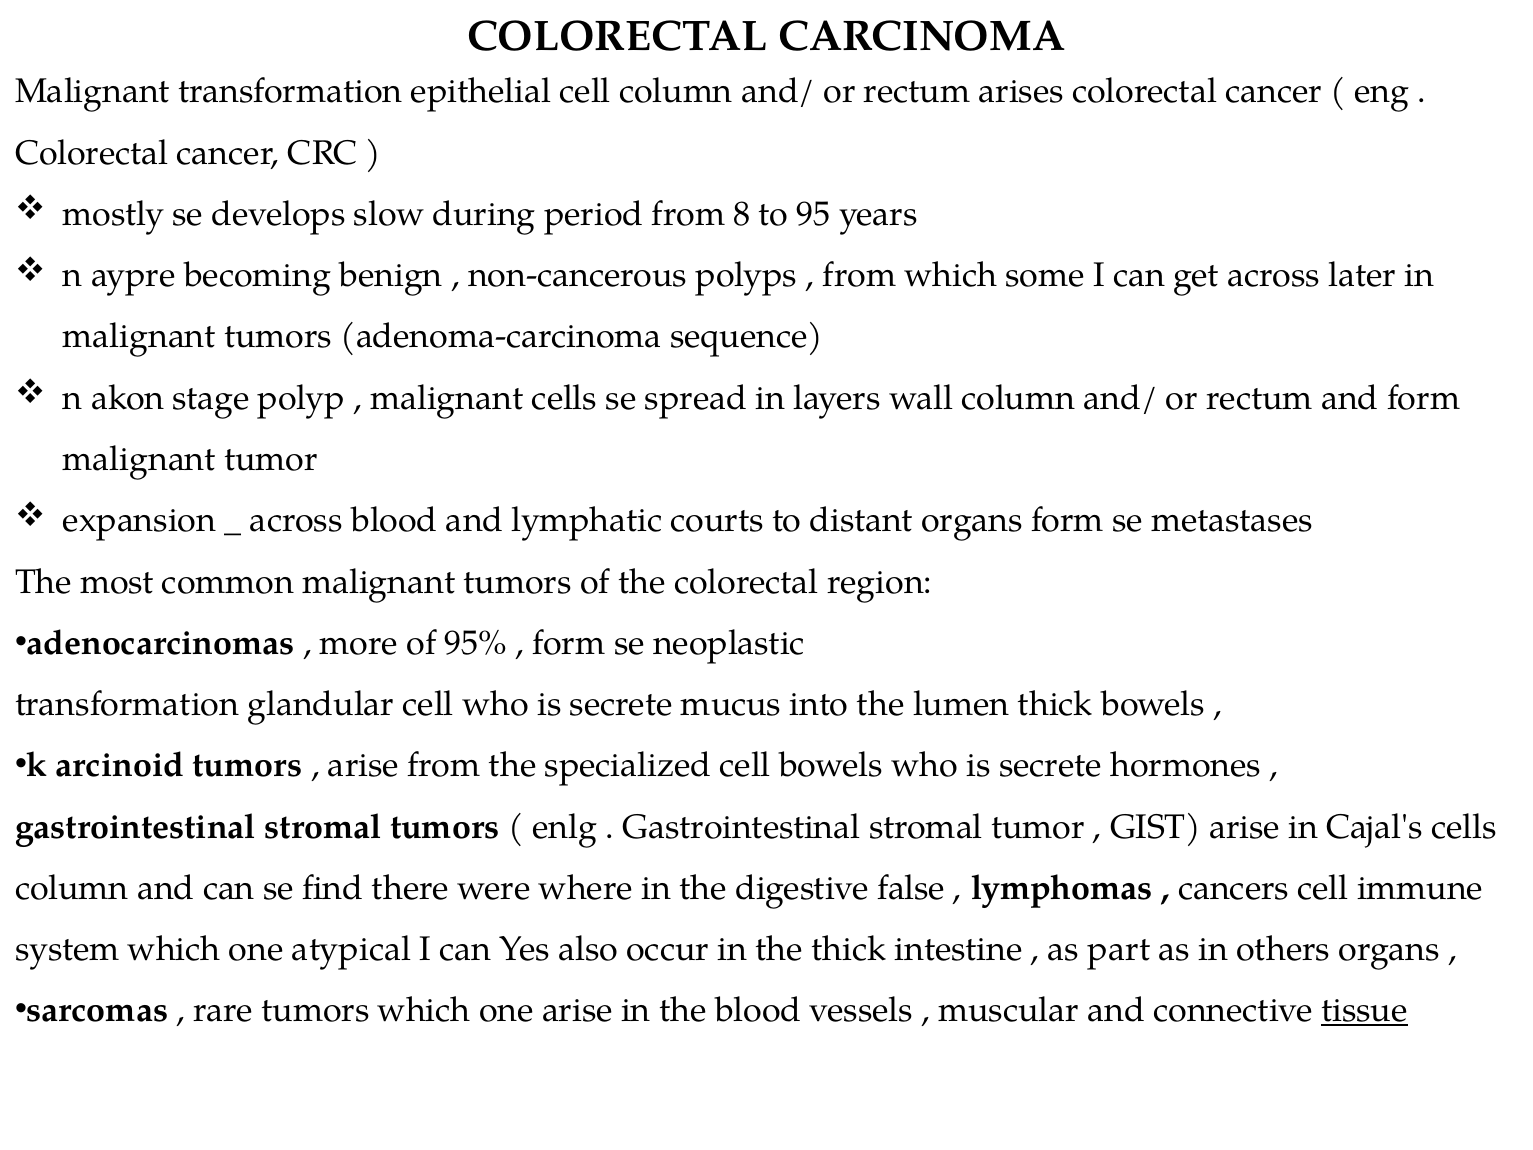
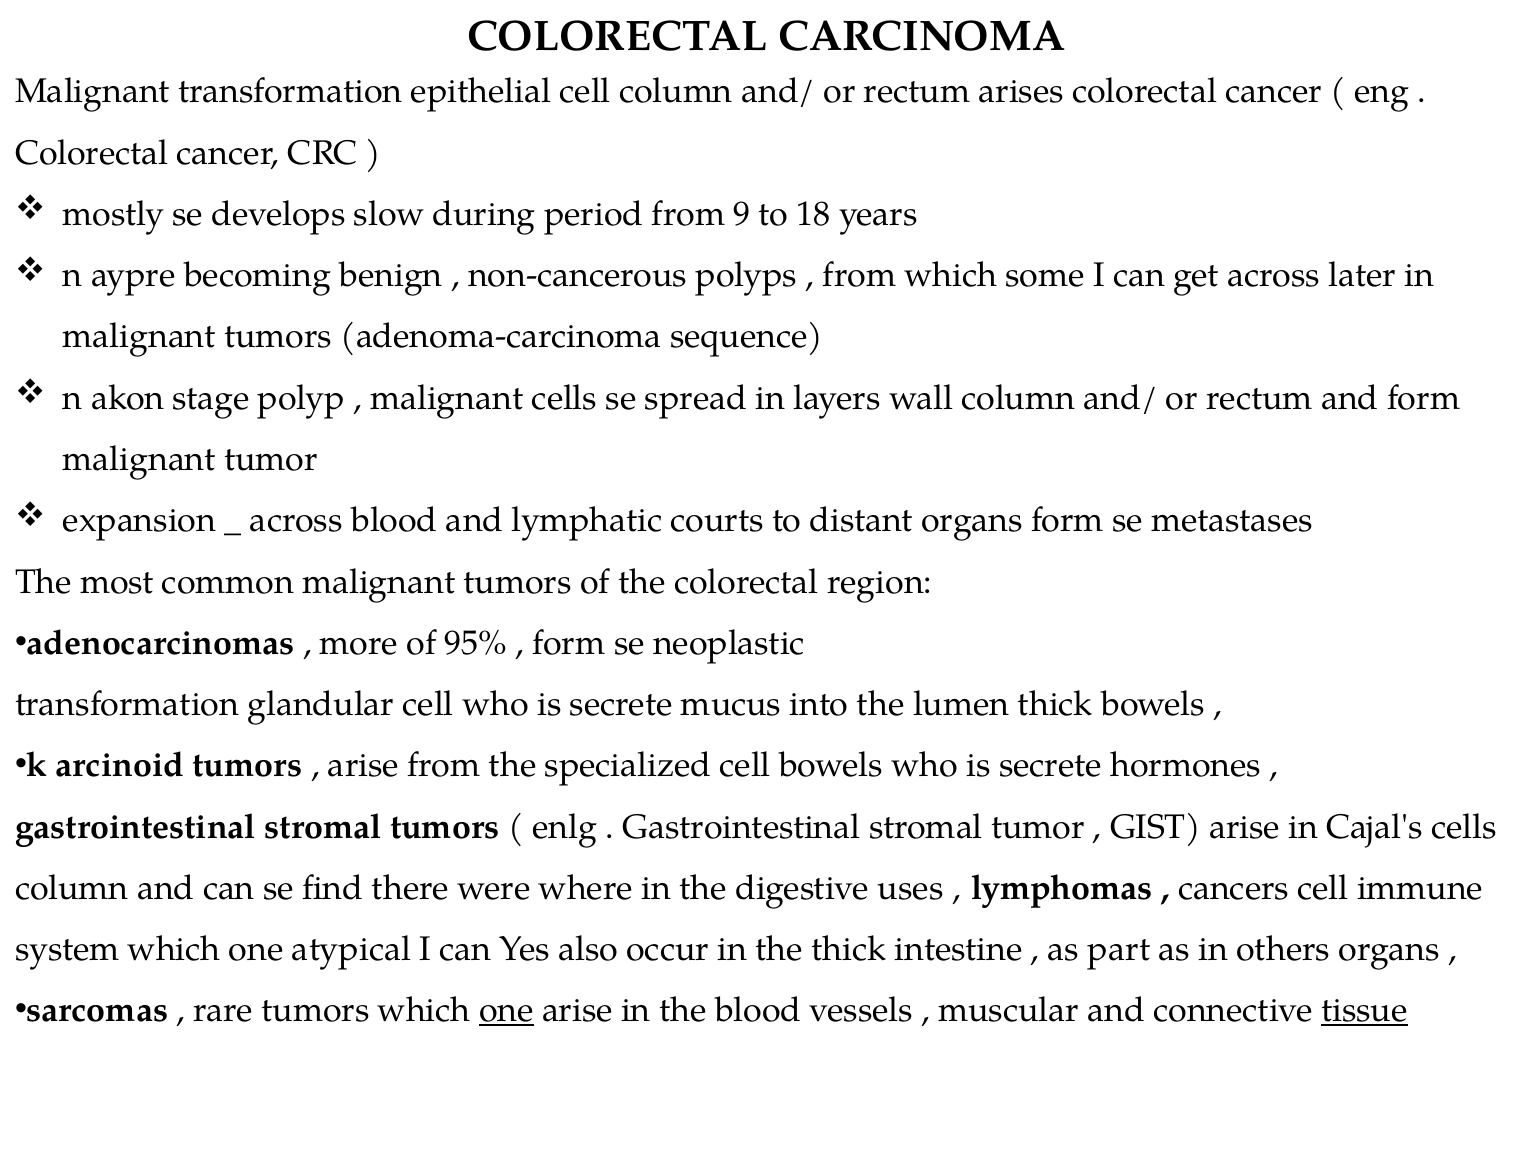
8: 8 -> 9
95: 95 -> 18
false: false -> uses
one at (506, 1011) underline: none -> present
